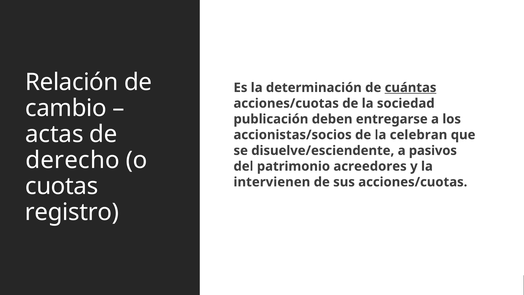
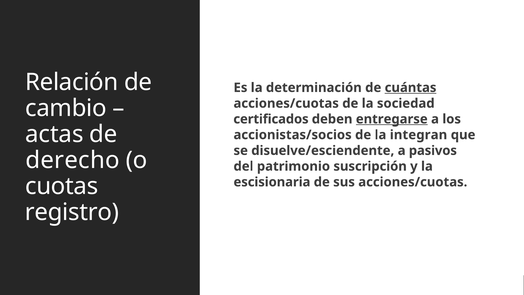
publicación: publicación -> certificados
entregarse underline: none -> present
celebran: celebran -> integran
acreedores: acreedores -> suscripción
intervienen: intervienen -> escisionaria
